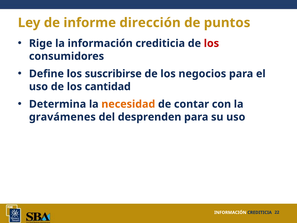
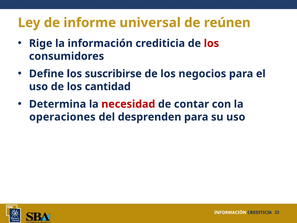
dirección: dirección -> universal
puntos: puntos -> reúnen
necesidad colour: orange -> red
gravámenes: gravámenes -> operaciones
